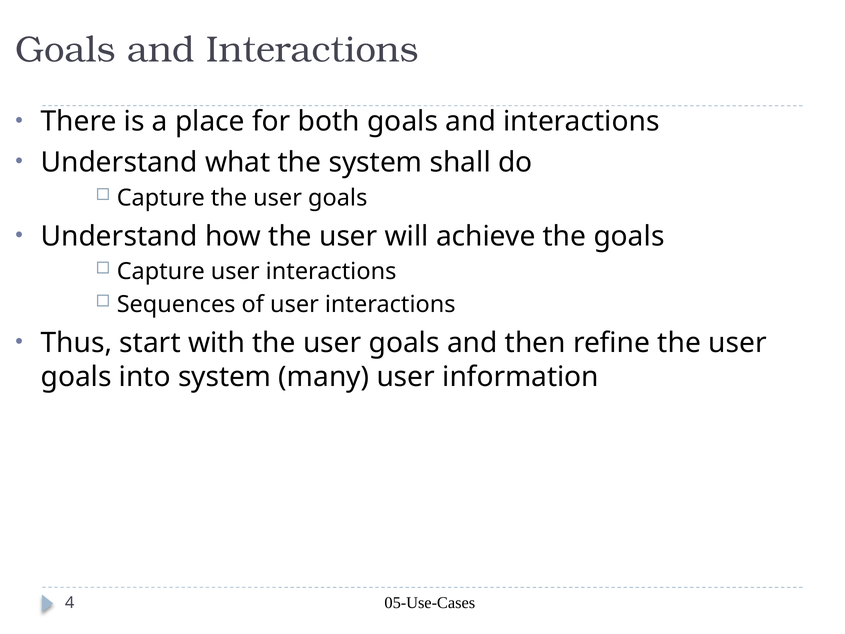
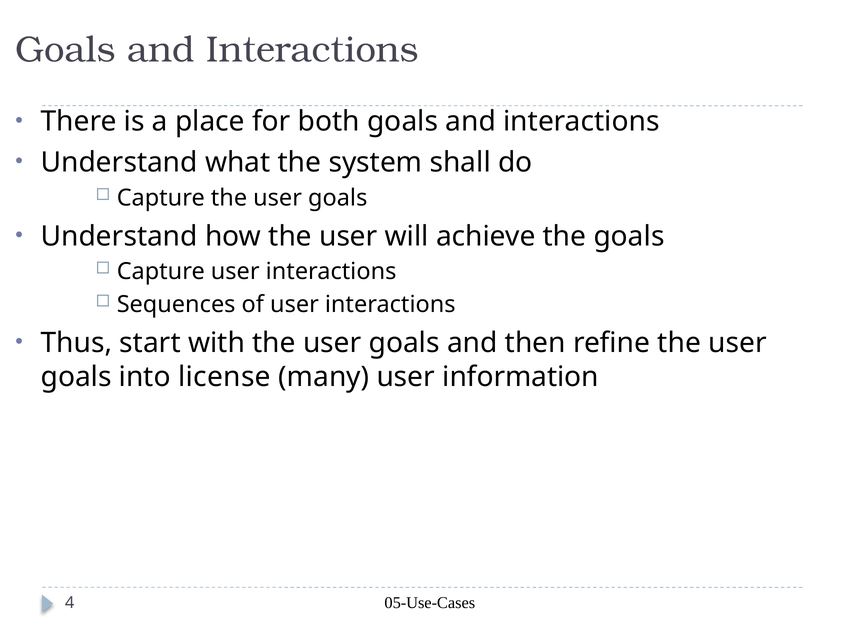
into system: system -> license
